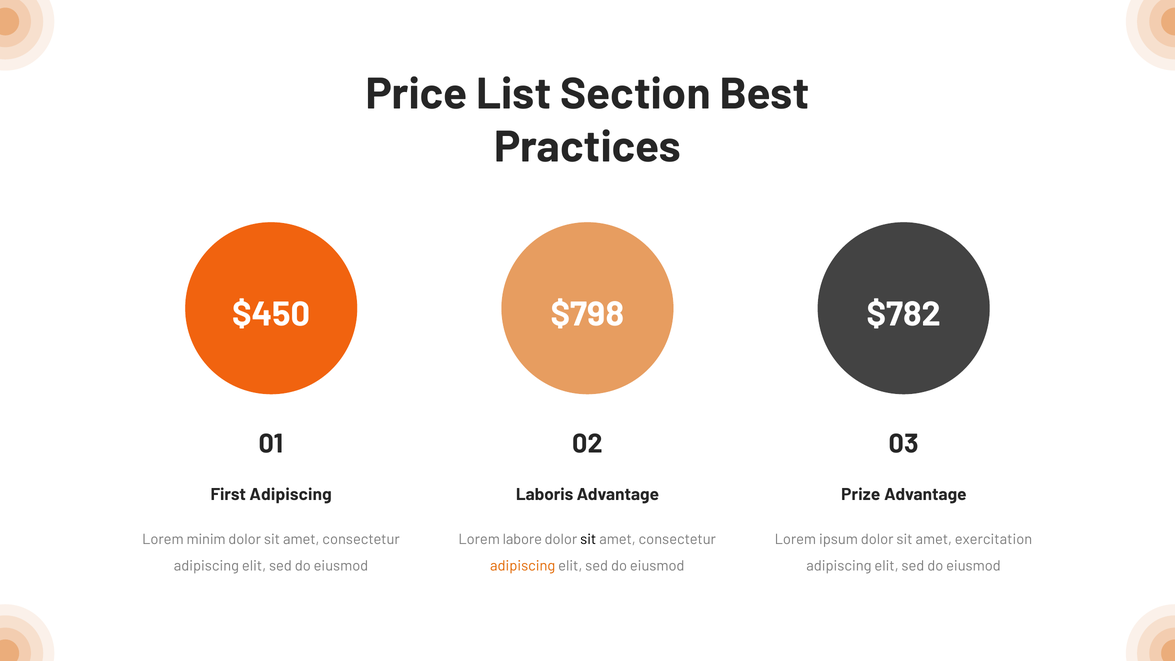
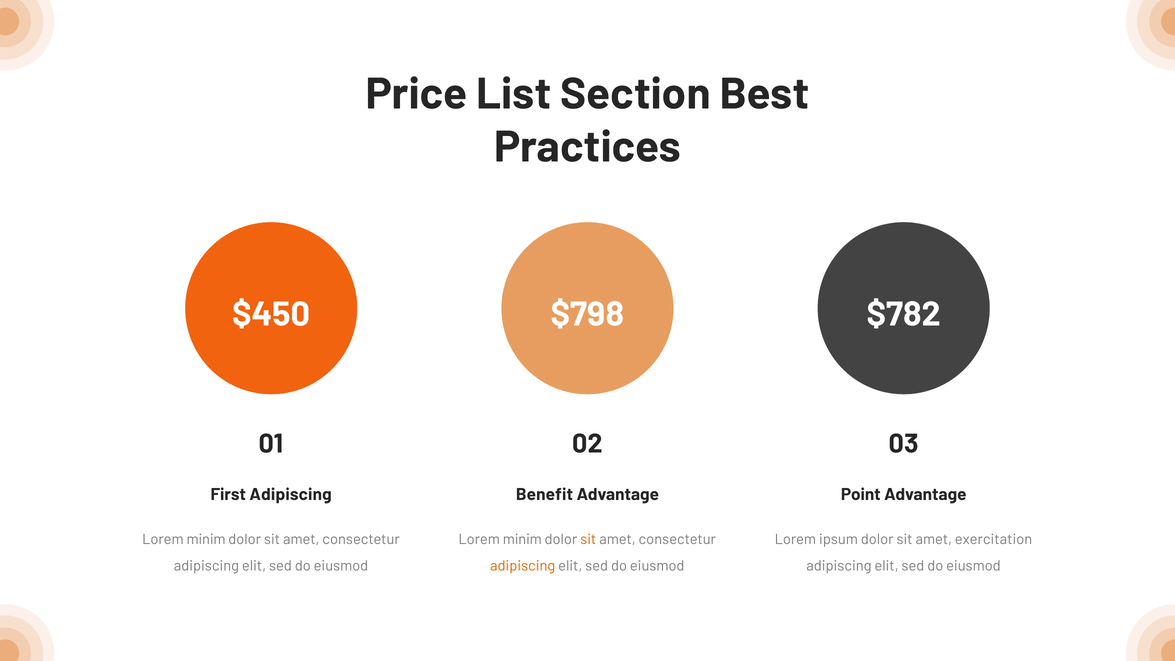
Laboris: Laboris -> Benefit
Prize: Prize -> Point
labore at (522, 539): labore -> minim
sit at (588, 539) colour: black -> orange
